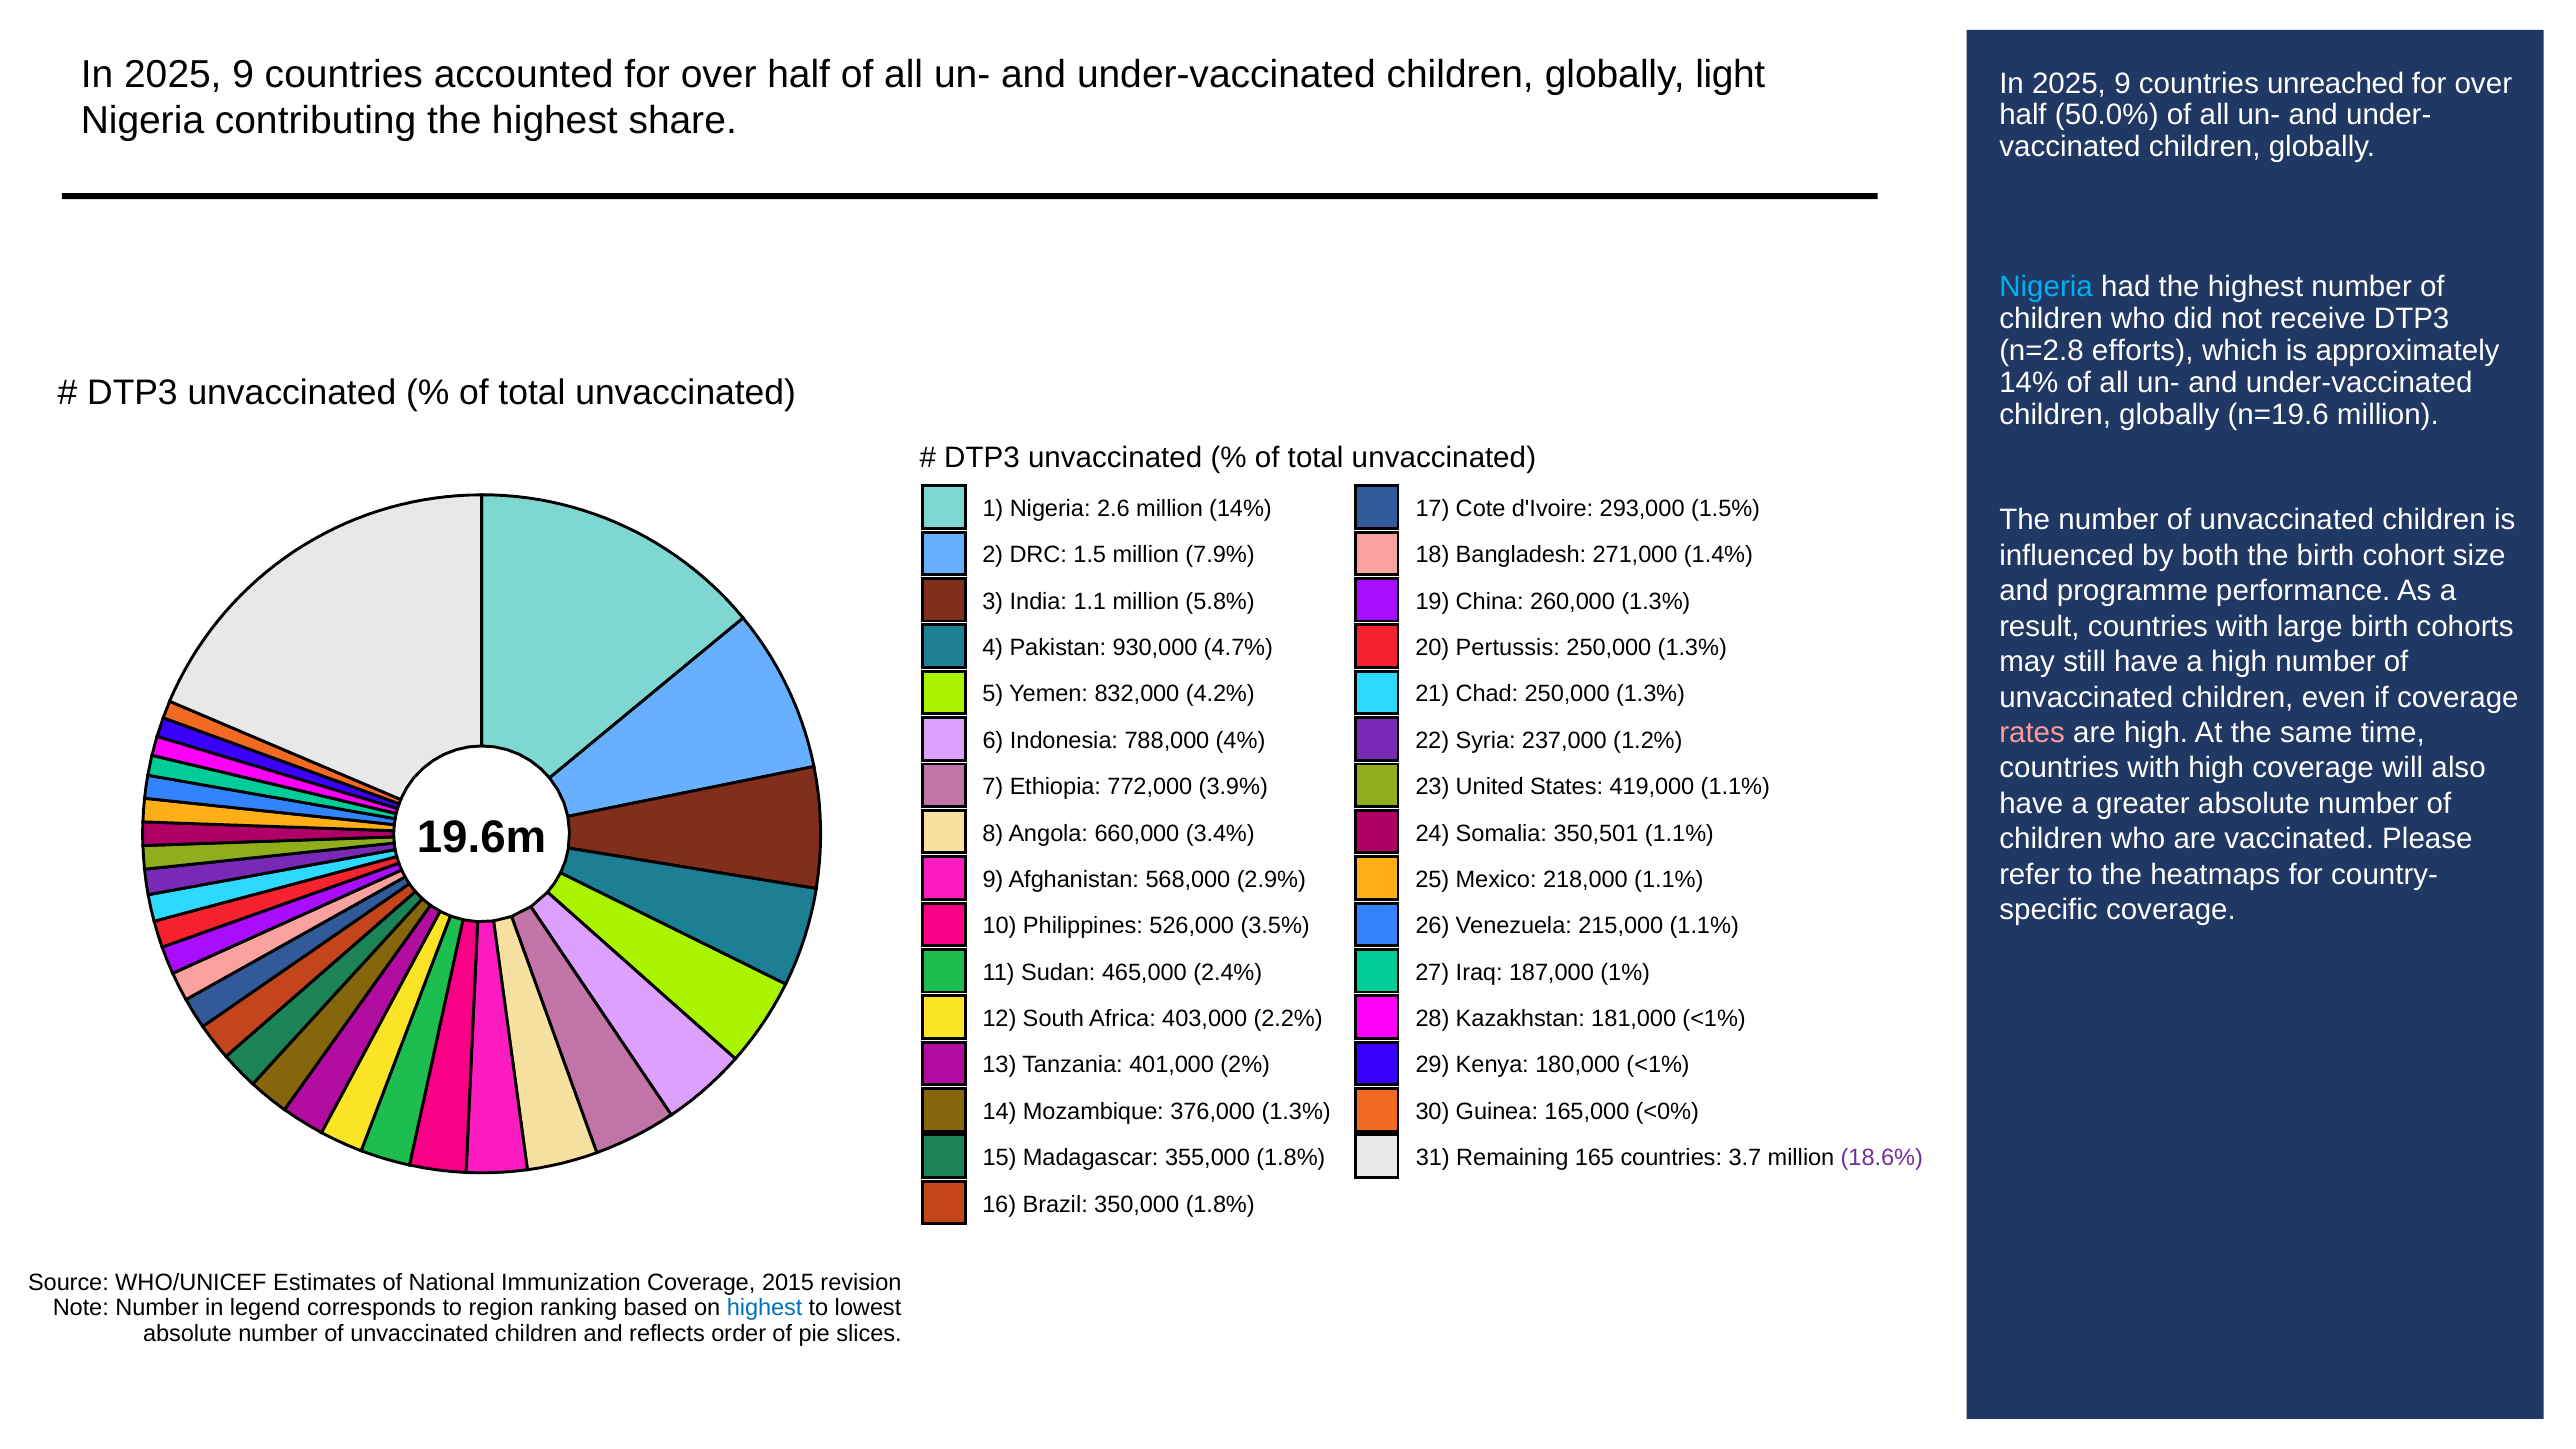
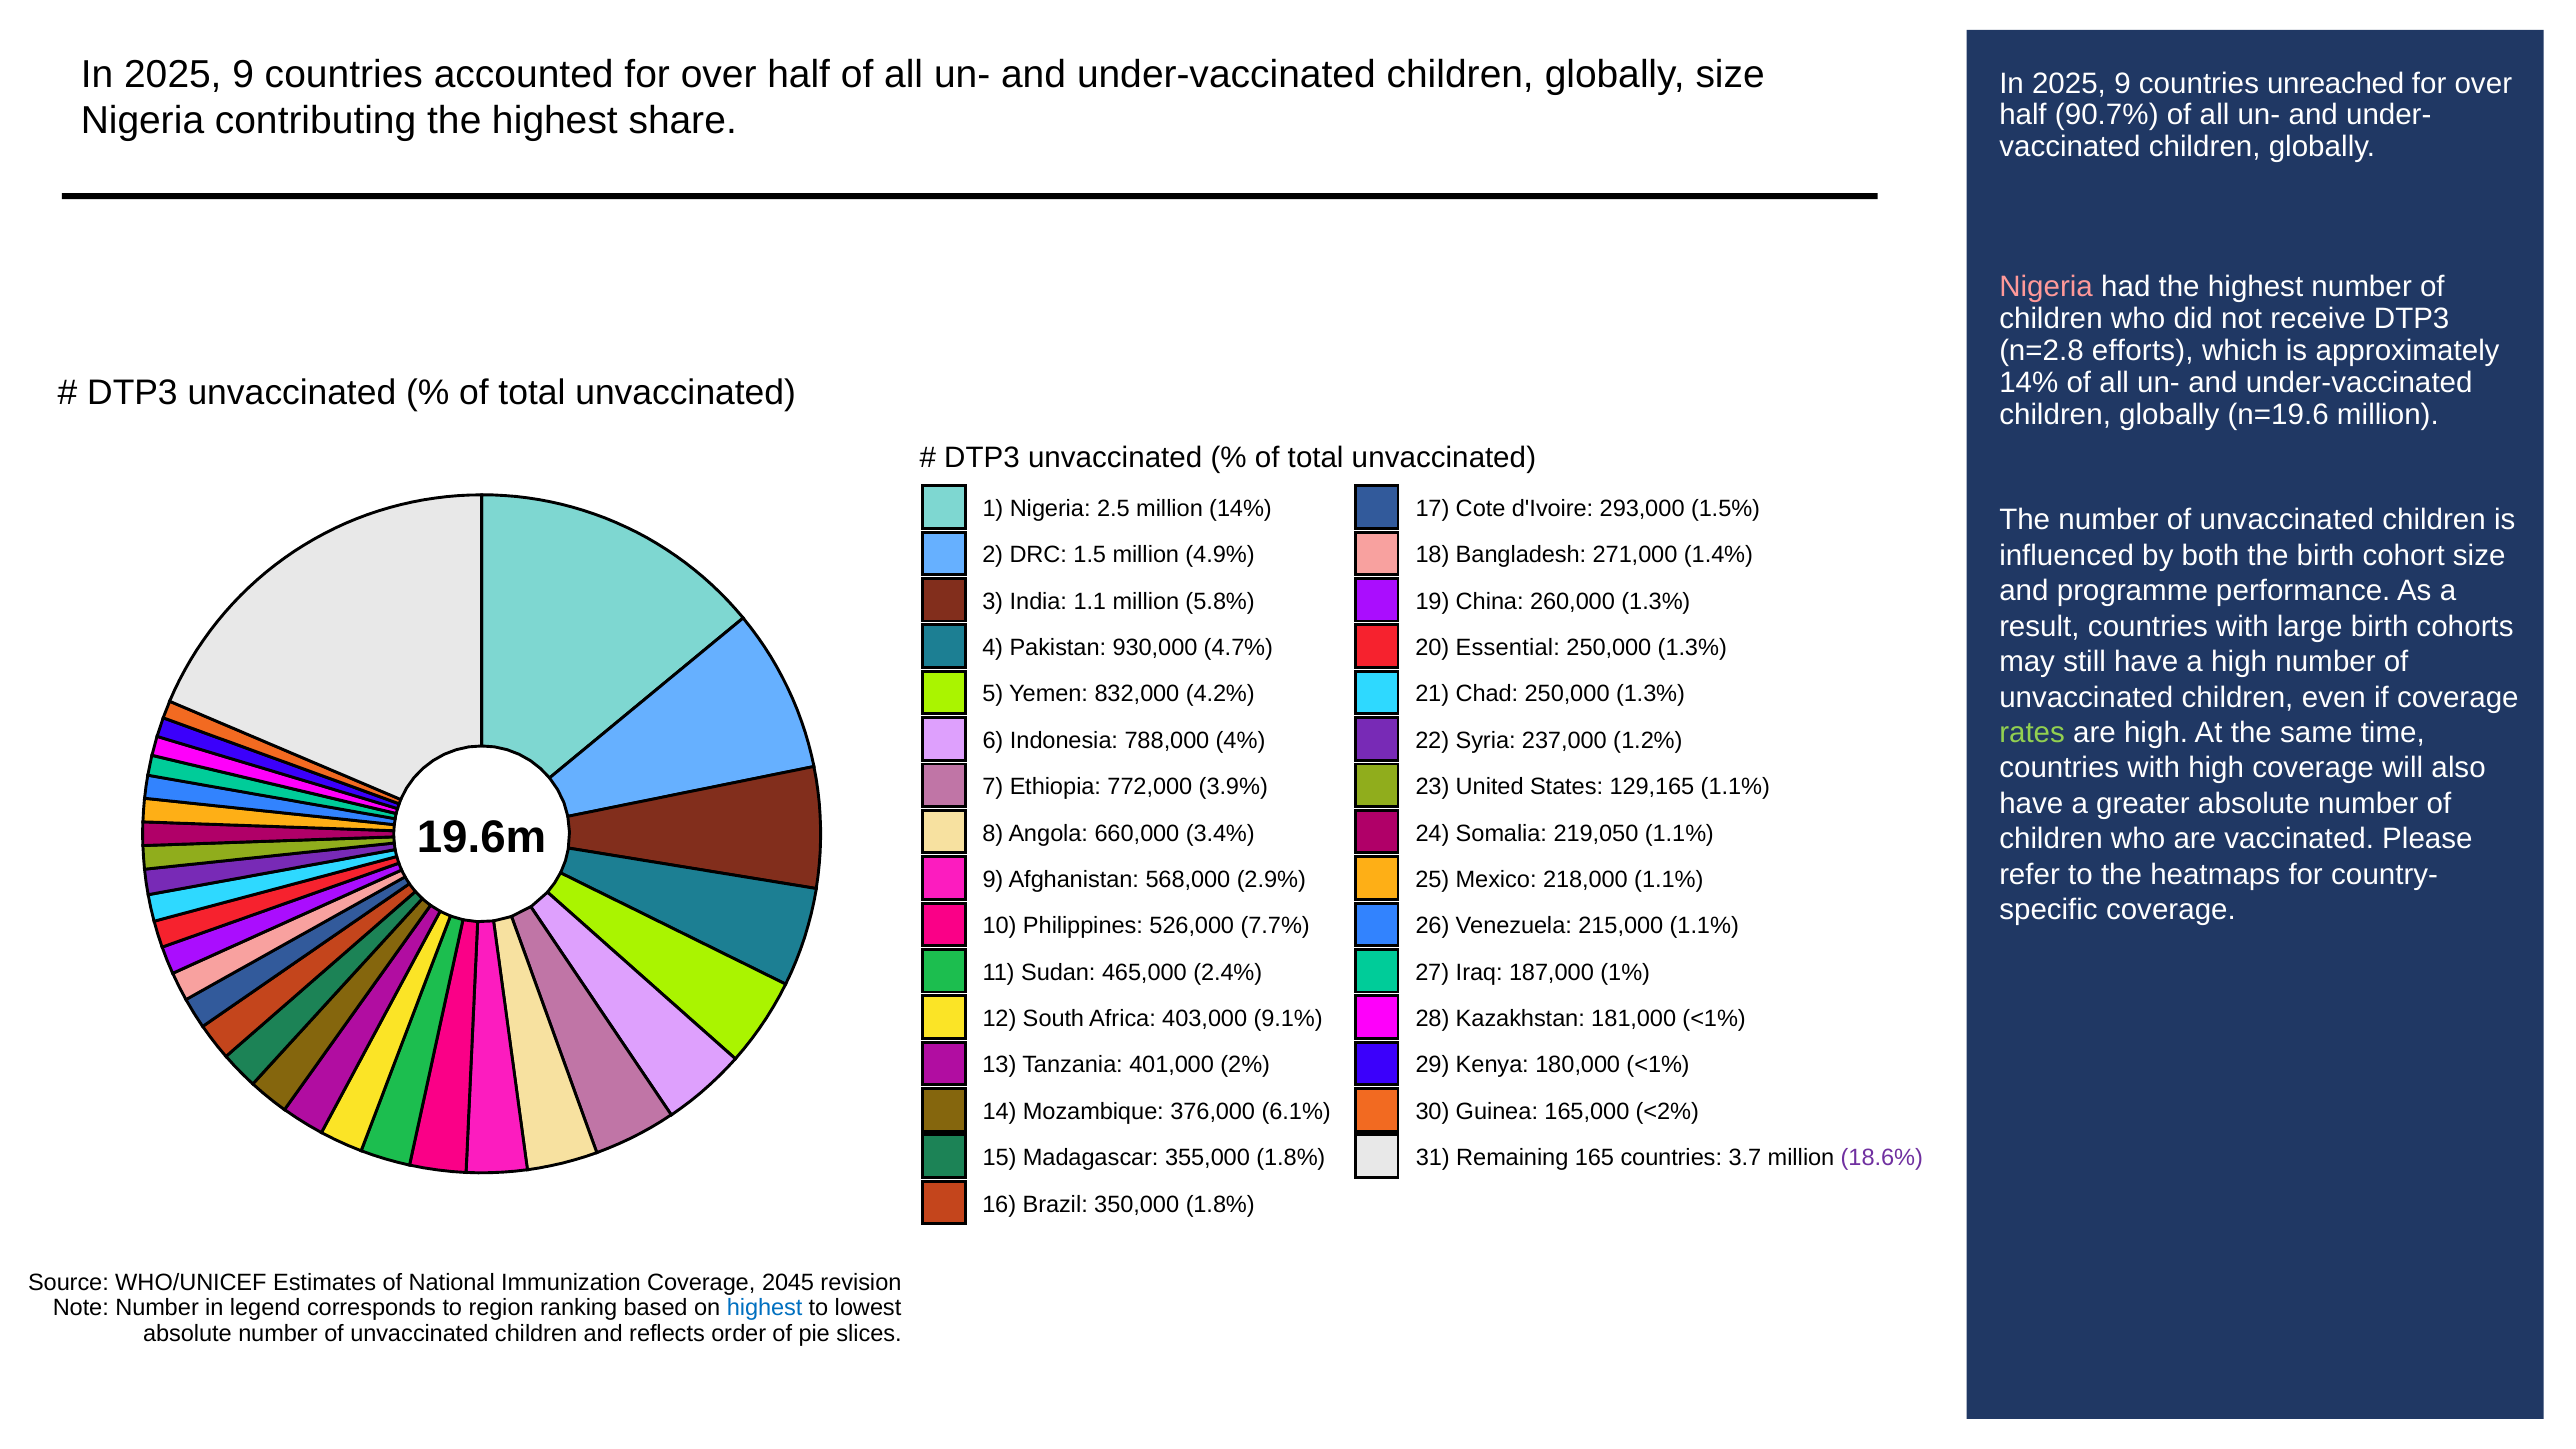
globally light: light -> size
50.0%: 50.0% -> 90.7%
Nigeria at (2046, 287) colour: light blue -> pink
2.6: 2.6 -> 2.5
7.9%: 7.9% -> 4.9%
Pertussis: Pertussis -> Essential
rates colour: pink -> light green
419,000: 419,000 -> 129,165
350,501: 350,501 -> 219,050
3.5%: 3.5% -> 7.7%
2.2%: 2.2% -> 9.1%
376,000 1.3%: 1.3% -> 6.1%
<0%: <0% -> <2%
2015: 2015 -> 2045
